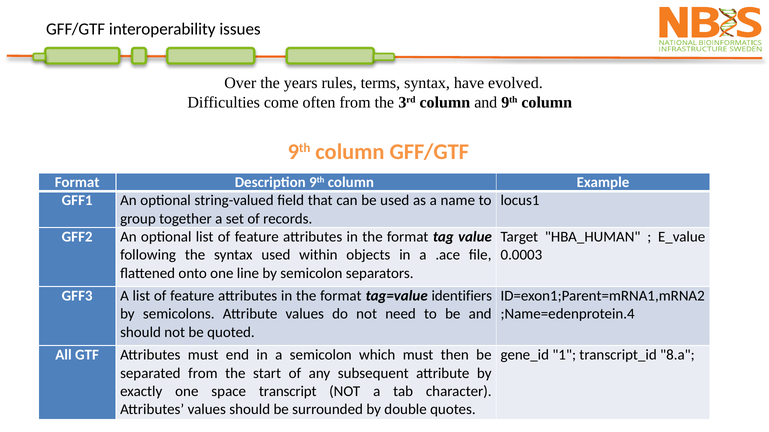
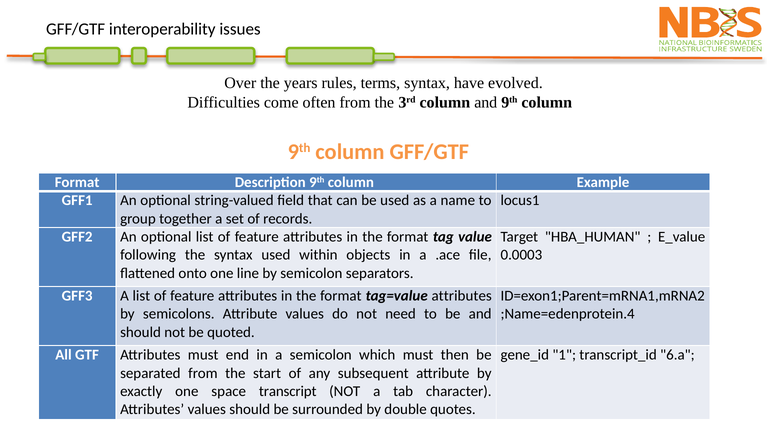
tag=value identifiers: identifiers -> attributes
8.a: 8.a -> 6.a
